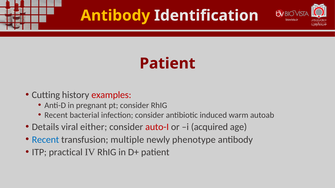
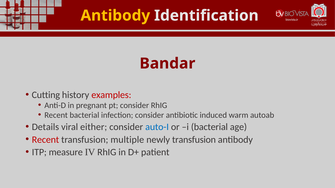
Patient at (167, 64): Patient -> Bandar
auto-I colour: red -> blue
i acquired: acquired -> bacterial
Recent at (45, 140) colour: blue -> red
newly phenotype: phenotype -> transfusion
practical: practical -> measure
